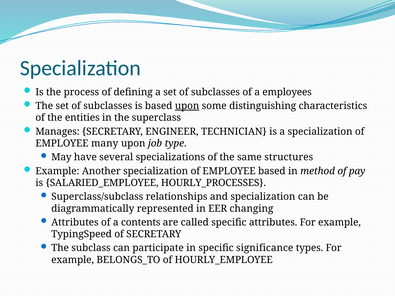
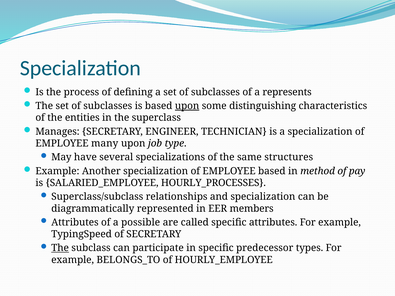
employees: employees -> represents
changing: changing -> members
contents: contents -> possible
The at (60, 248) underline: none -> present
significance: significance -> predecessor
